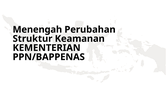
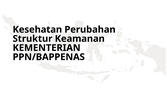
Menengah: Menengah -> Kesehatan
